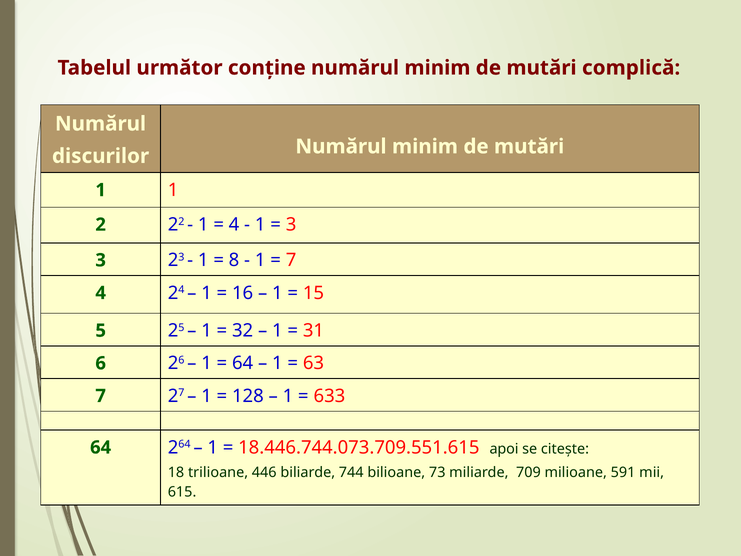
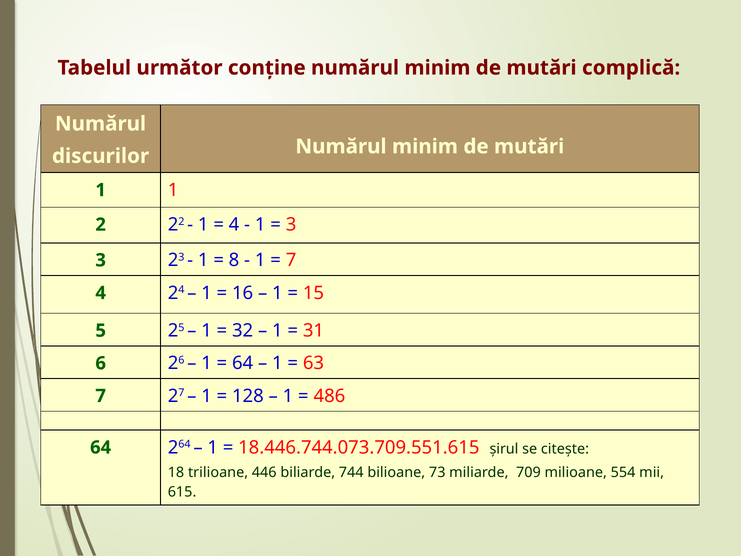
633: 633 -> 486
apoi: apoi -> şirul
591: 591 -> 554
